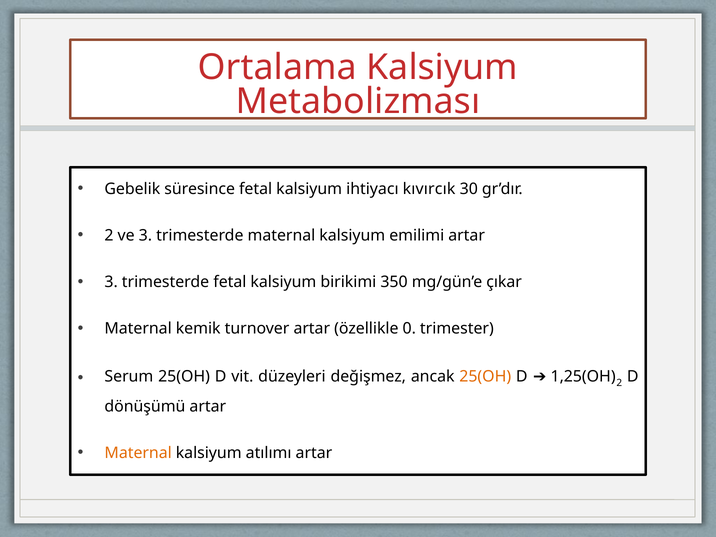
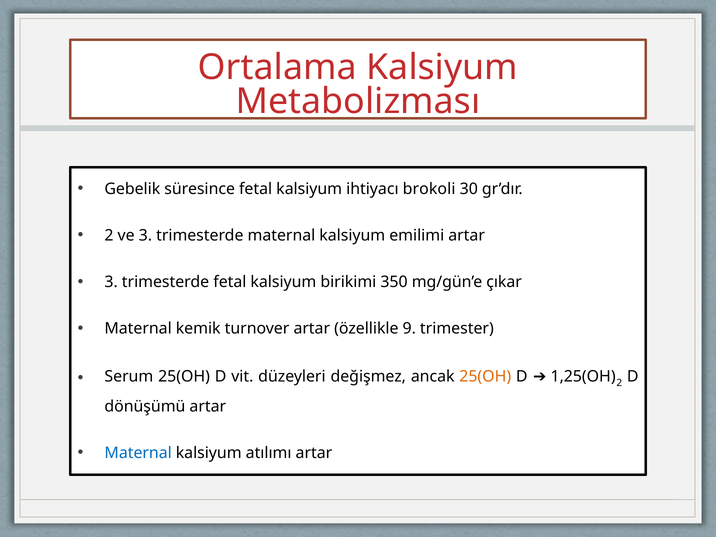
kıvırcık: kıvırcık -> brokoli
0: 0 -> 9
Maternal at (138, 453) colour: orange -> blue
